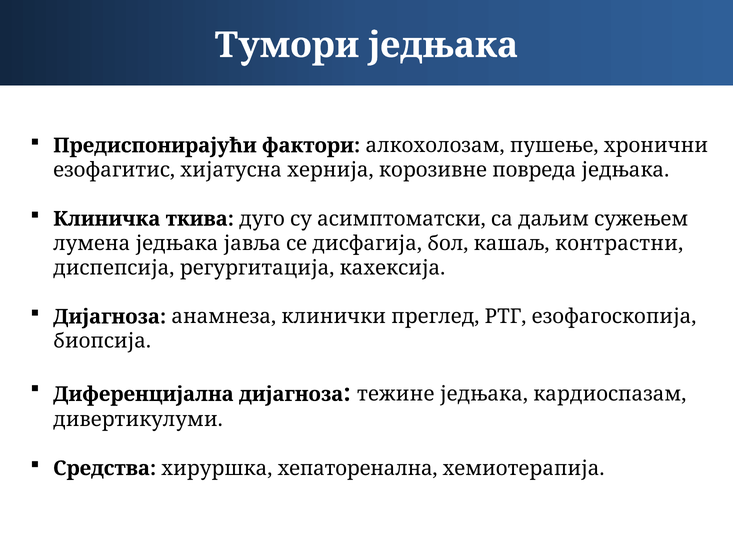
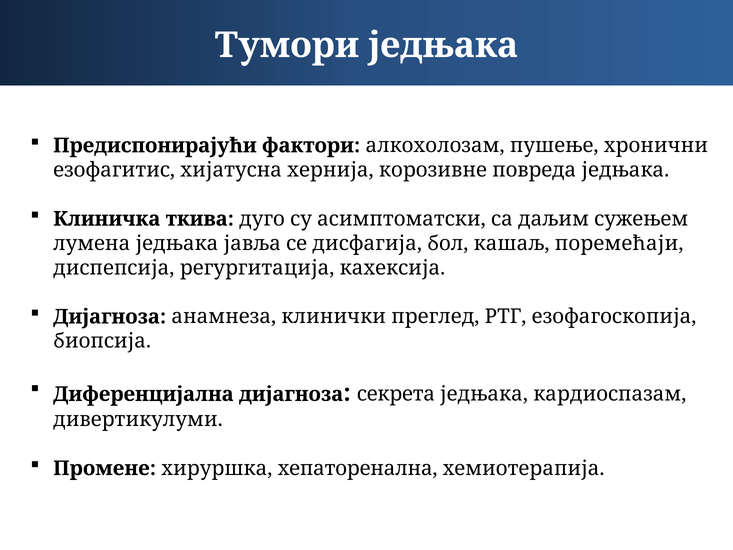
контрастни: контрастни -> поремећаји
тежине: тежине -> секрета
Средства: Средства -> Промене
